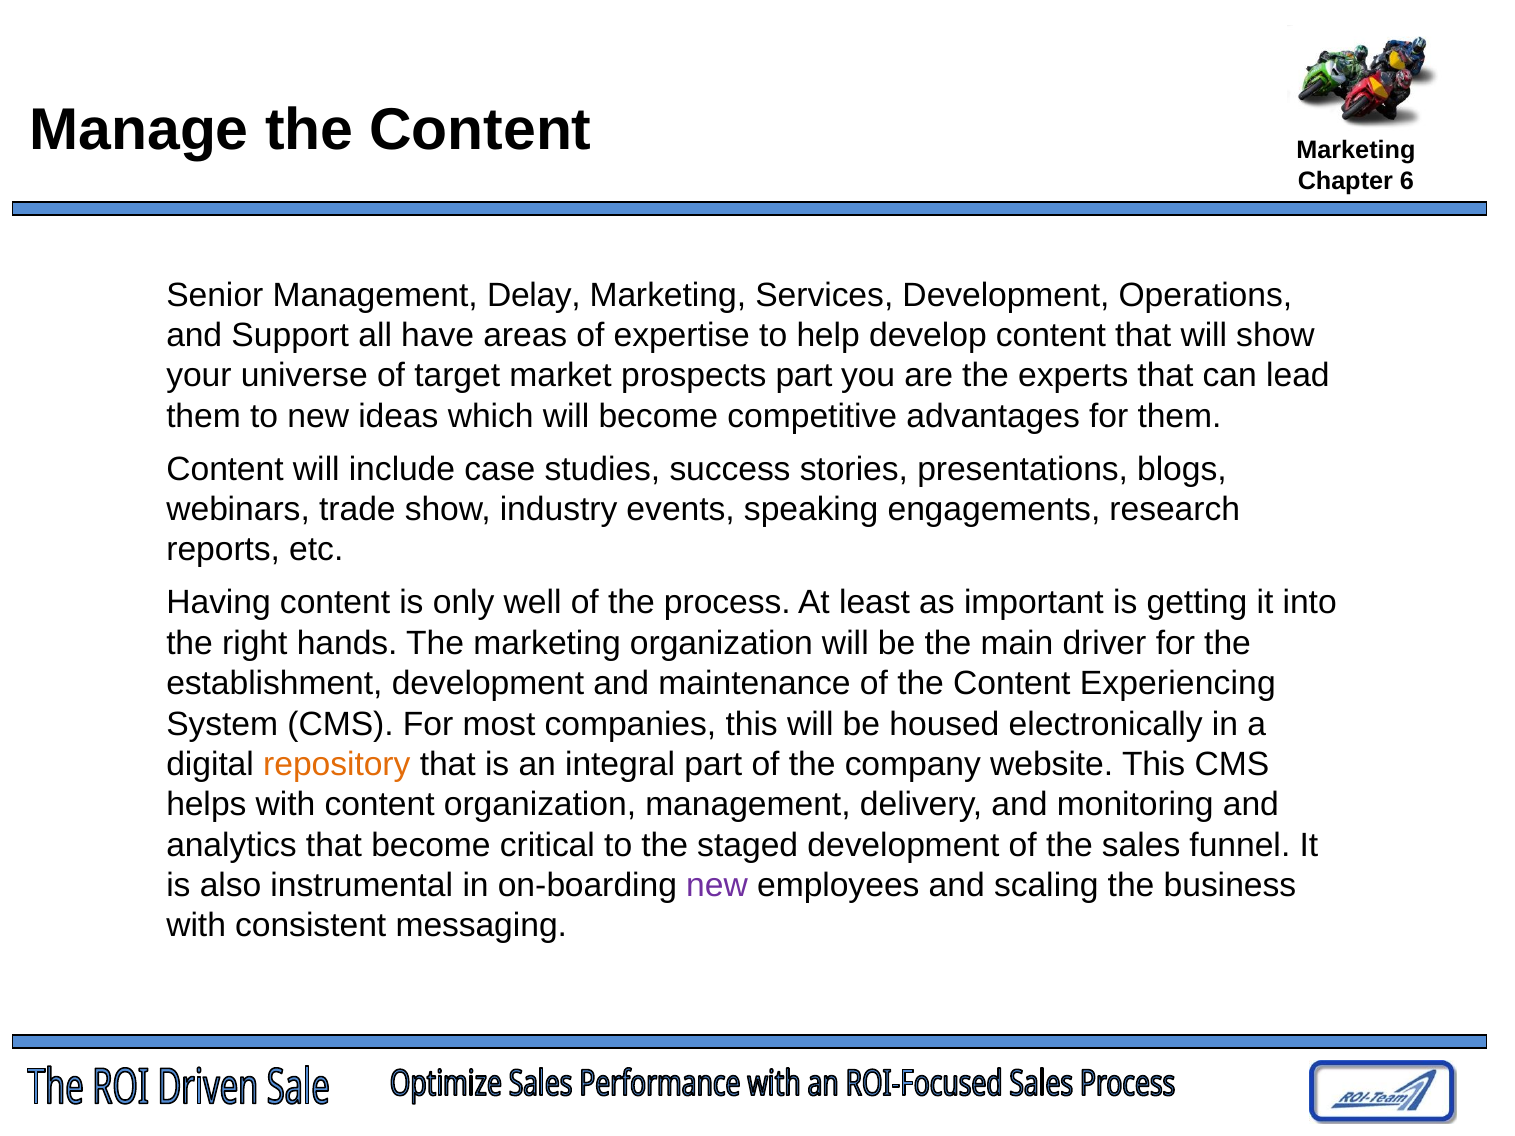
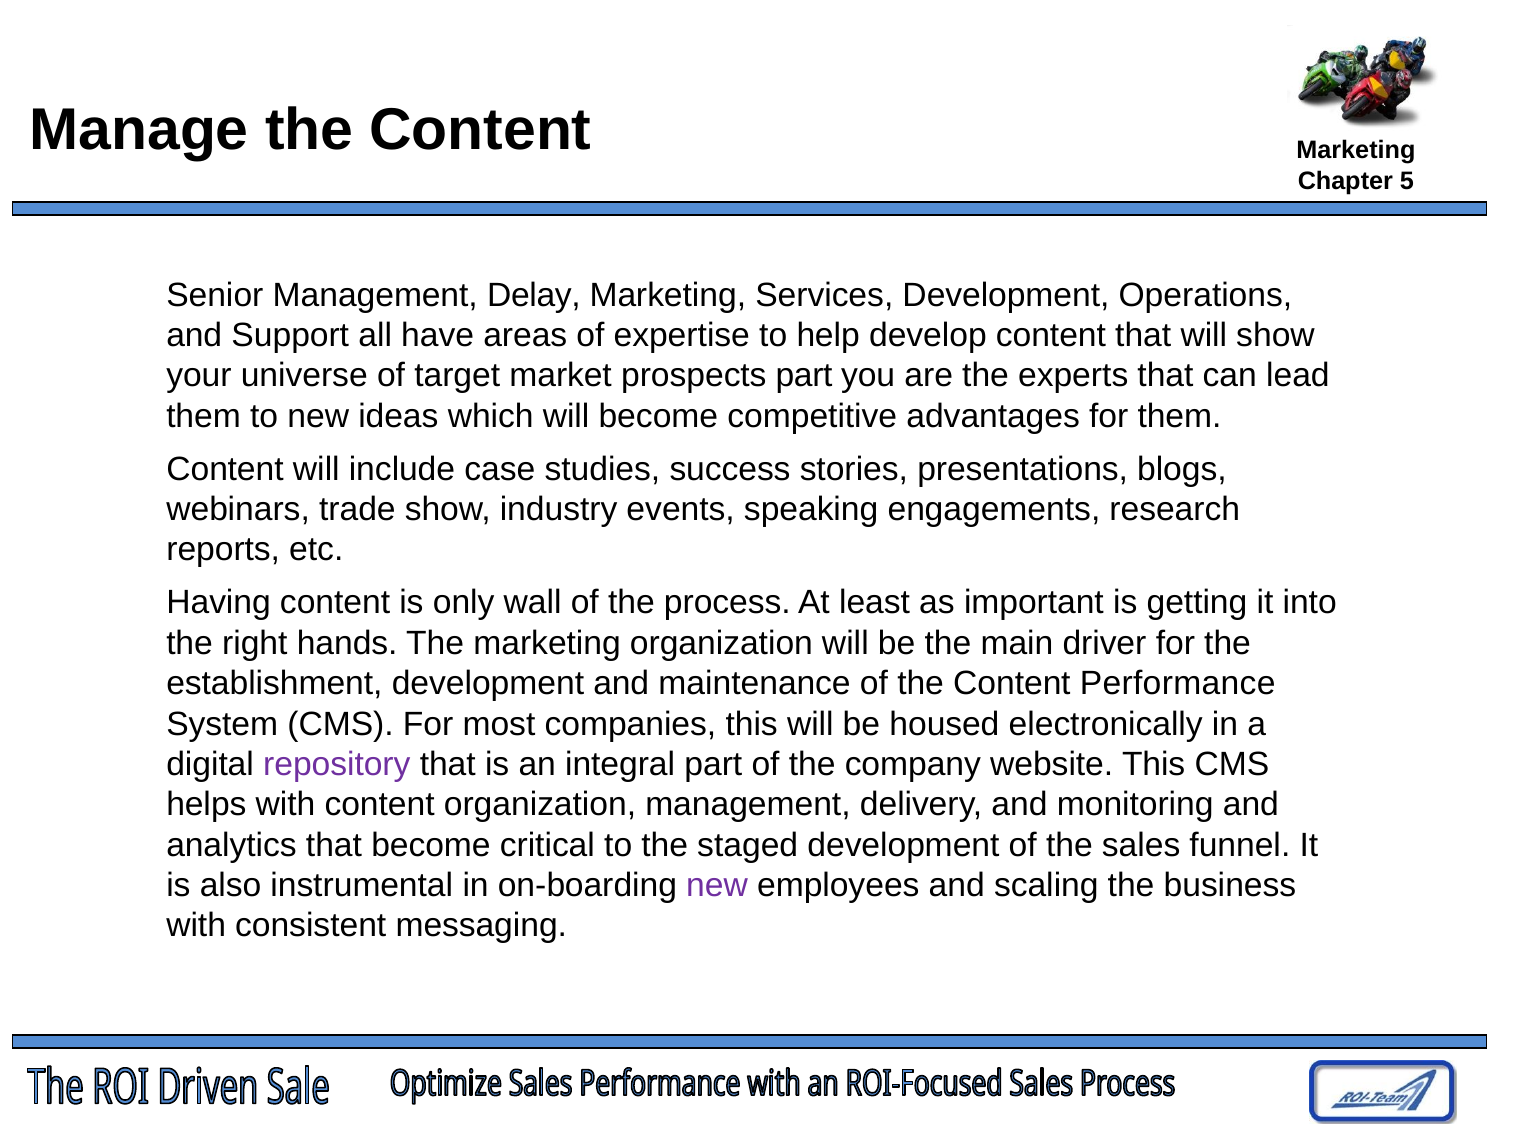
6: 6 -> 5
well: well -> wall
Experiencing: Experiencing -> Performance
repository colour: orange -> purple
